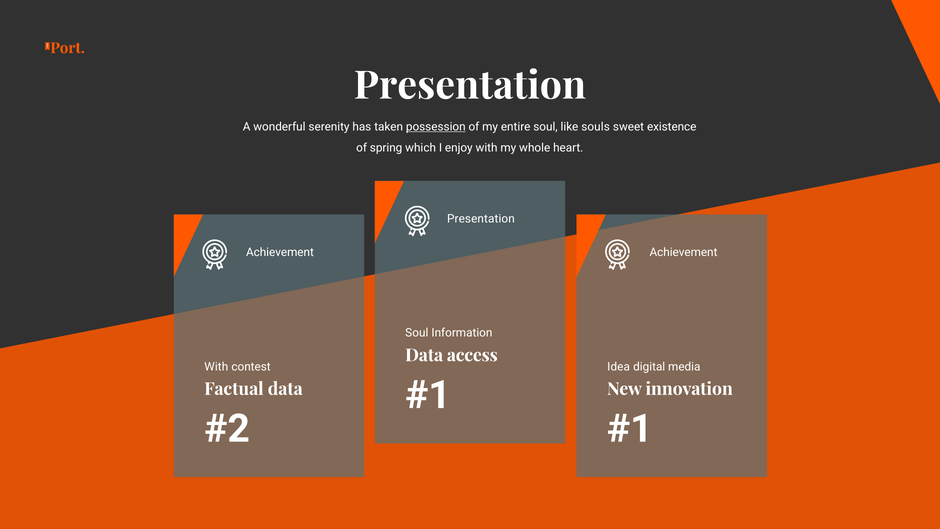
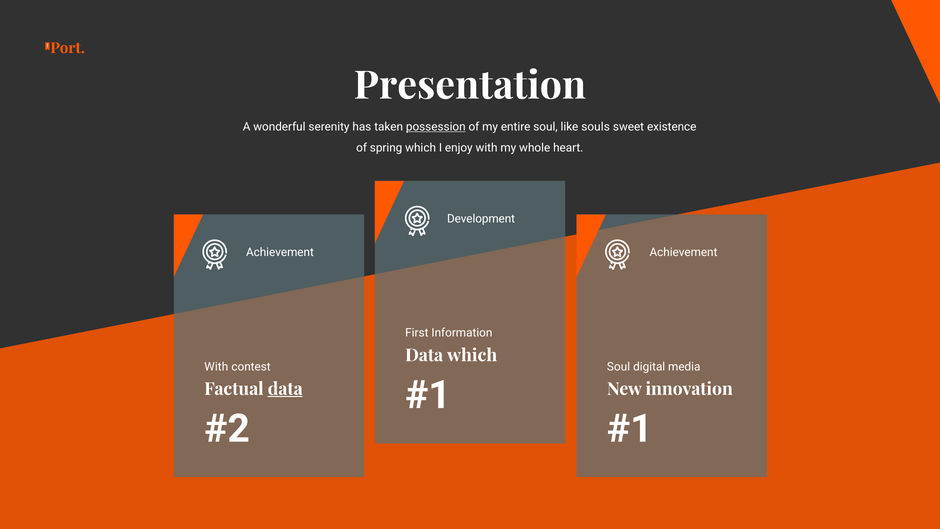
Presentation at (481, 219): Presentation -> Development
Soul at (417, 333): Soul -> First
Data access: access -> which
Idea at (619, 367): Idea -> Soul
data at (285, 389) underline: none -> present
